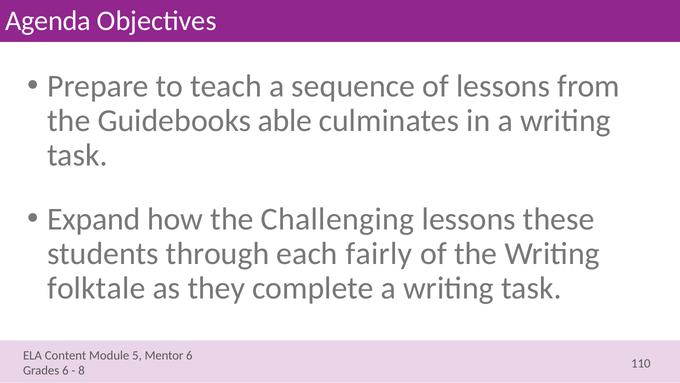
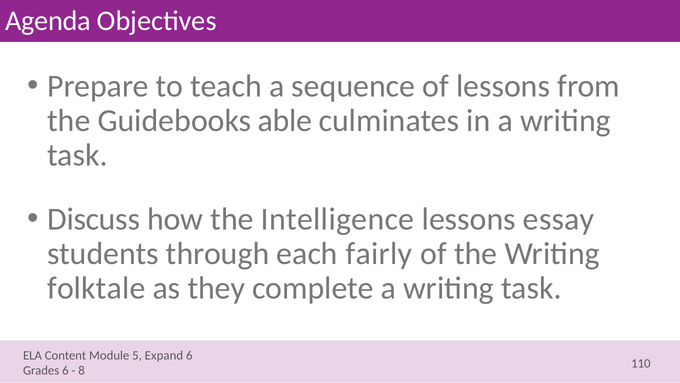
Expand: Expand -> Discuss
Challenging: Challenging -> Intelligence
these: these -> essay
Mentor: Mentor -> Expand
